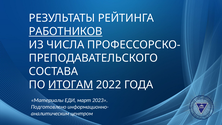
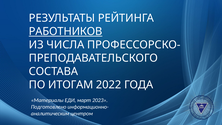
ИТОГАМ underline: present -> none
